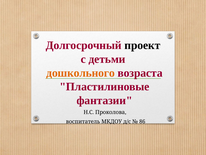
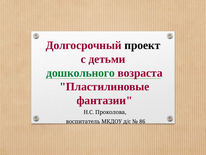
дошкольного colour: orange -> green
